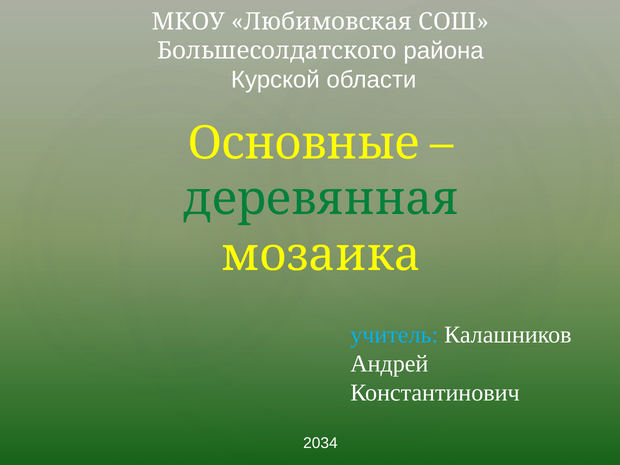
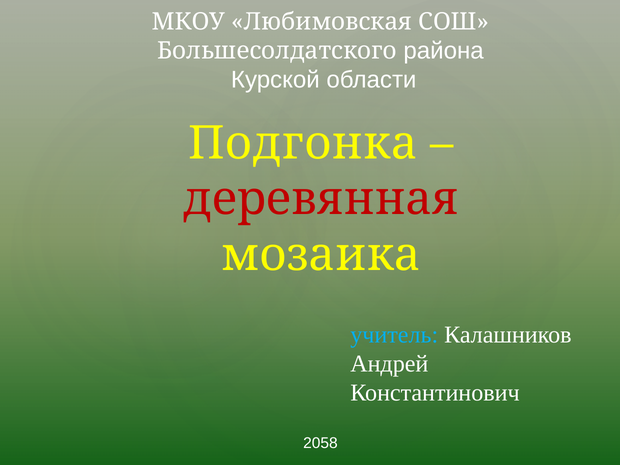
Основные: Основные -> Подгонка
деревянная colour: green -> red
2034: 2034 -> 2058
